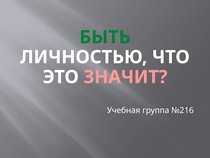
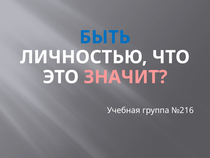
БЫТЬ colour: green -> blue
